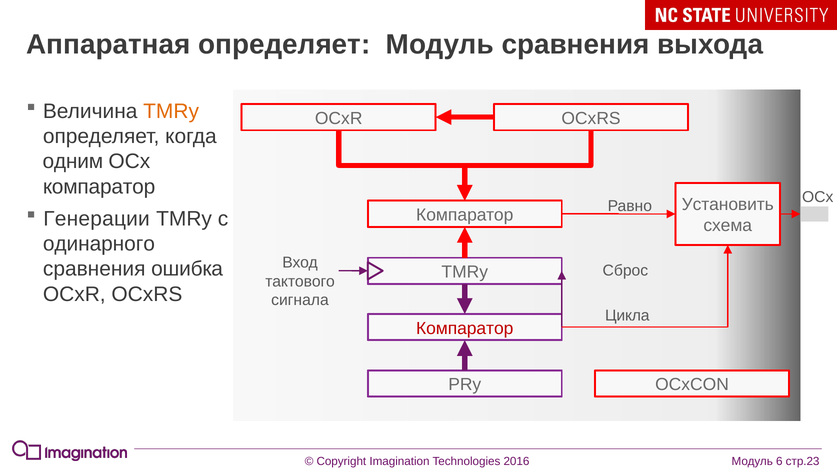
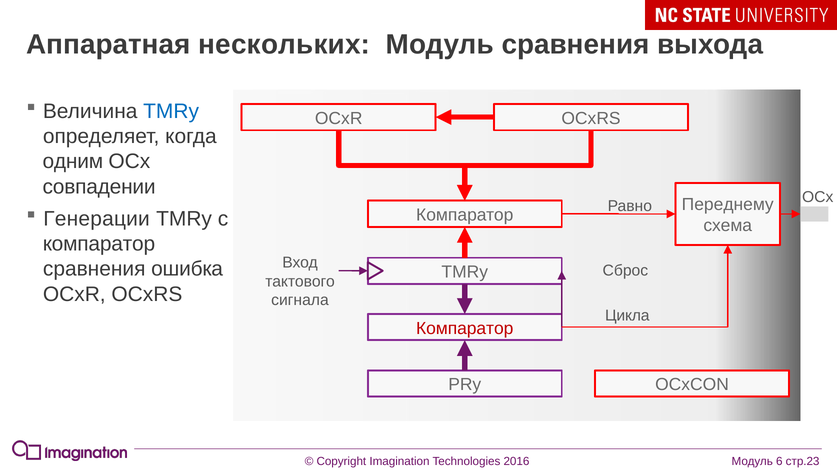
Аппаратная определяет: определяет -> нескольких
TMRy at (171, 111) colour: orange -> blue
компаратор at (99, 187): компаратор -> совпадении
Установить: Установить -> Переднему
одинарного at (99, 244): одинарного -> компаратор
